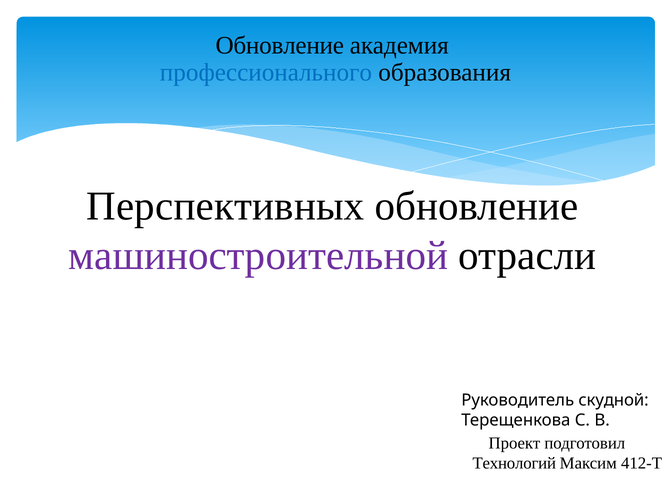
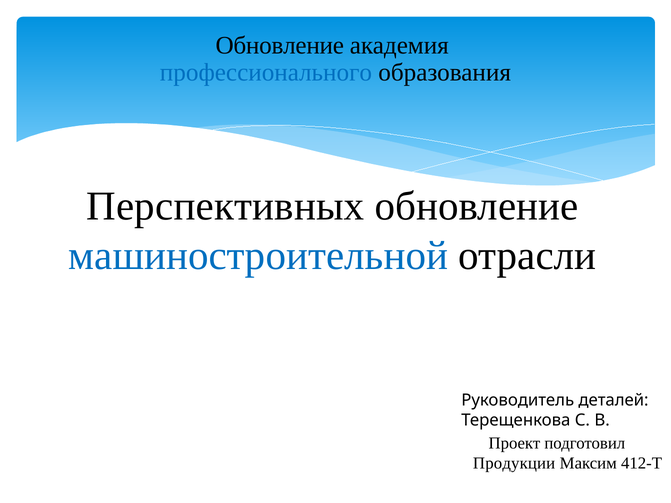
машиностроительной colour: purple -> blue
скудной: скудной -> деталей
Технологий: Технологий -> Продукции
